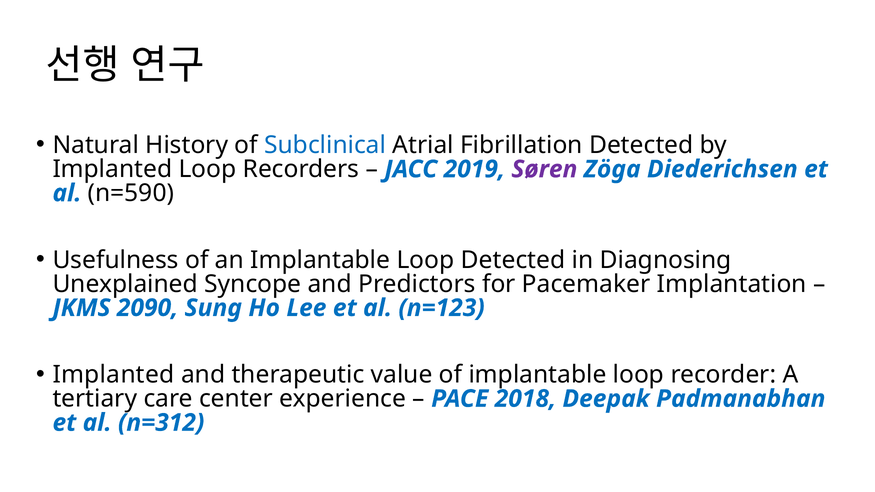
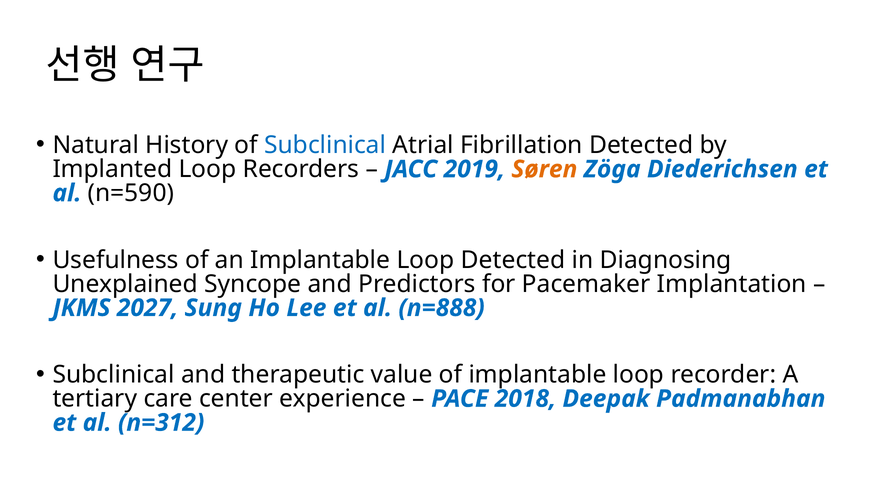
Søren colour: purple -> orange
2090: 2090 -> 2027
n=123: n=123 -> n=888
Implanted at (113, 375): Implanted -> Subclinical
